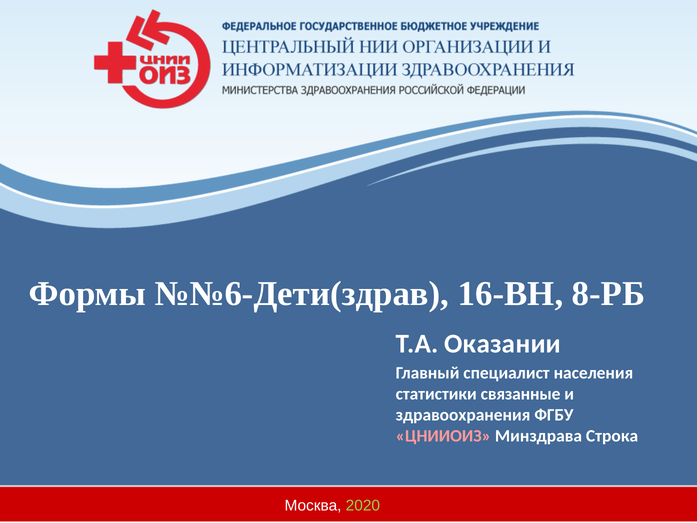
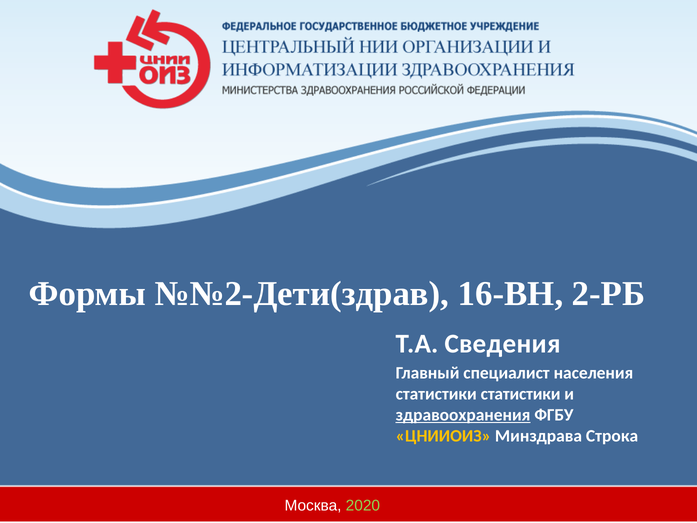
№№6-Дети(здрав: №№6-Дети(здрав -> №№2-Дети(здрав
8-РБ: 8-РБ -> 2-РБ
Оказании: Оказании -> Сведения
статистики связанные: связанные -> статистики
здравоохранения underline: none -> present
ЦНИИОИЗ colour: pink -> yellow
